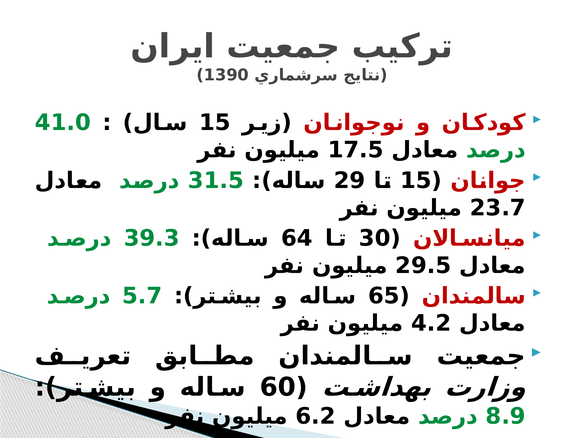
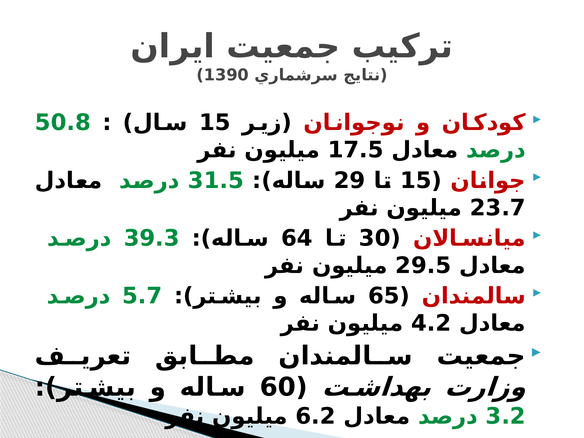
41.0: 41.0 -> 50.8
8.9: 8.9 -> 3.2
